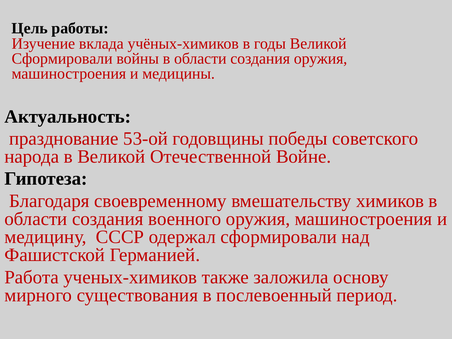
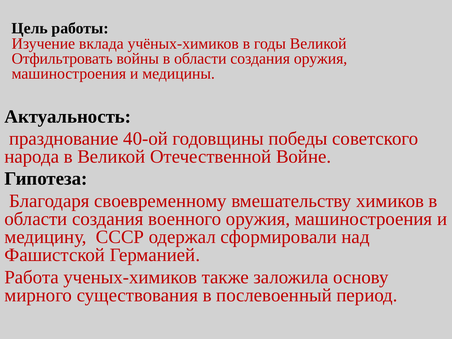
Сформировали at (62, 59): Сформировали -> Отфильтровать
53-ой: 53-ой -> 40-ой
